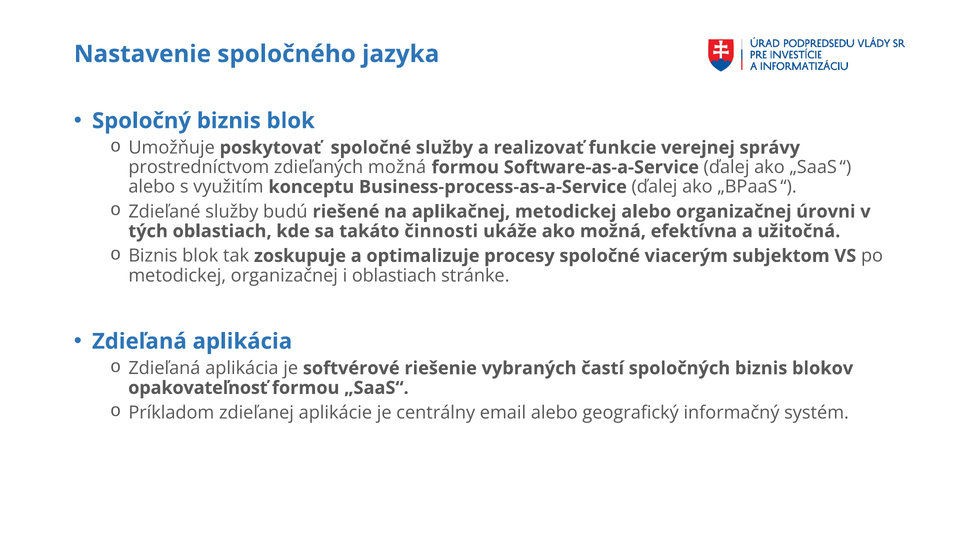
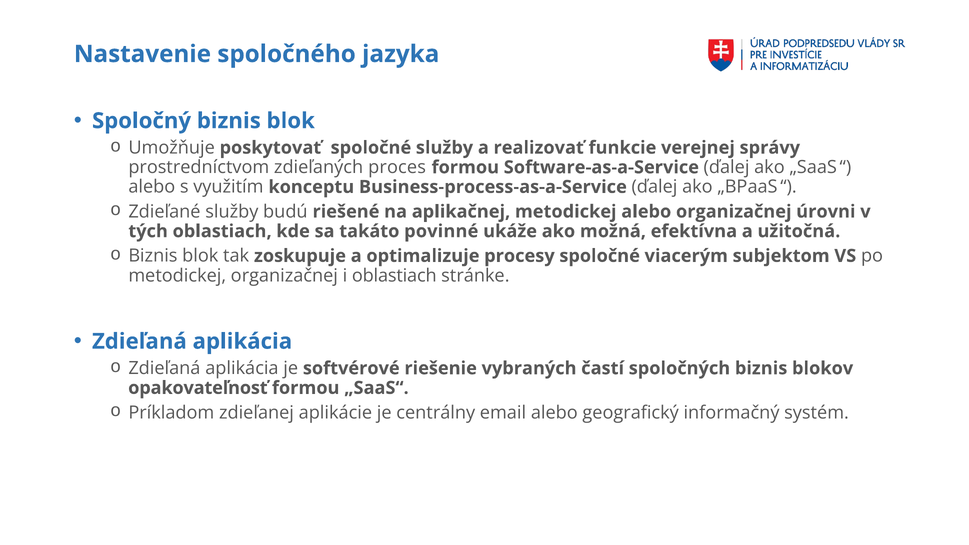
zdieľaných možná: možná -> proces
činnosti: činnosti -> povinné
